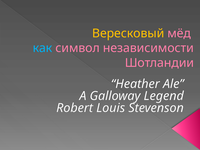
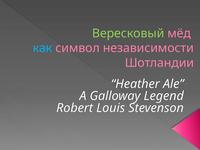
Вересковый colour: yellow -> light green
